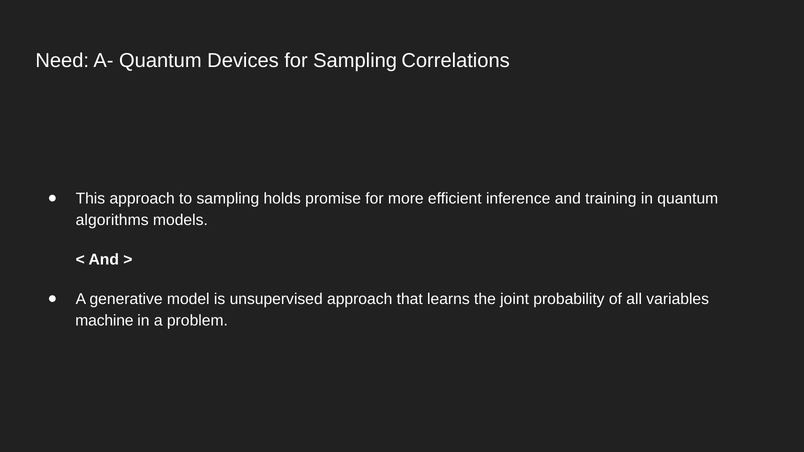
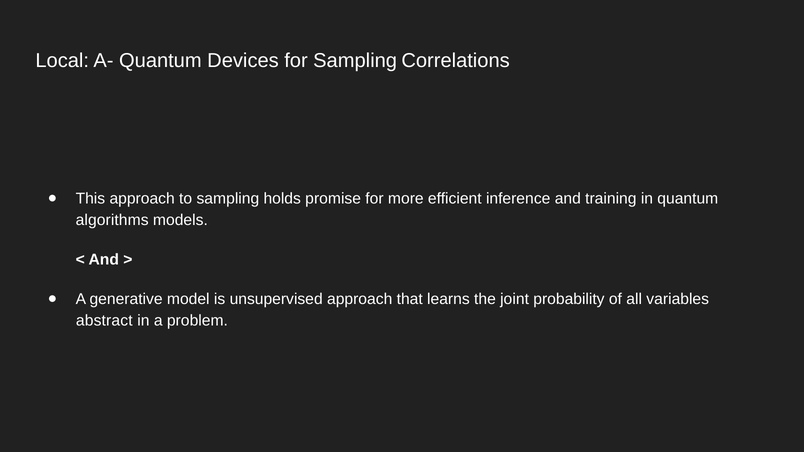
Need: Need -> Local
machine: machine -> abstract
